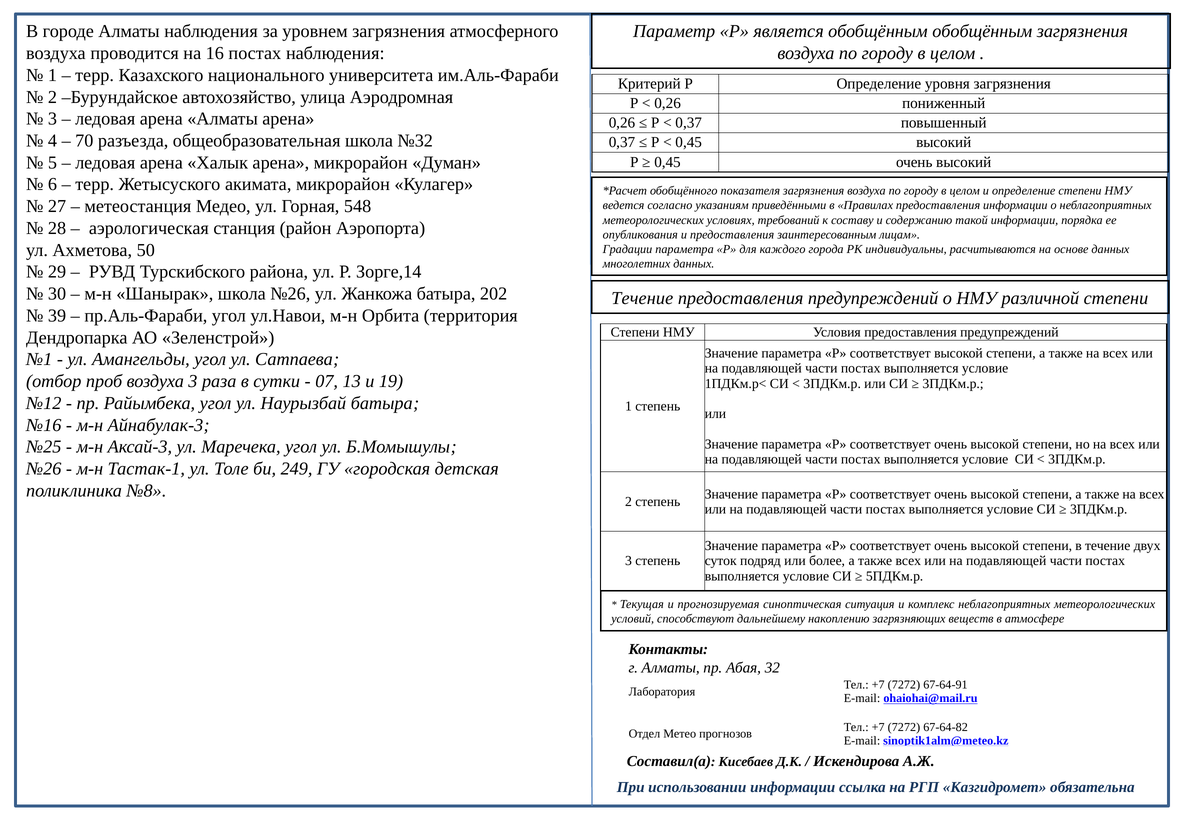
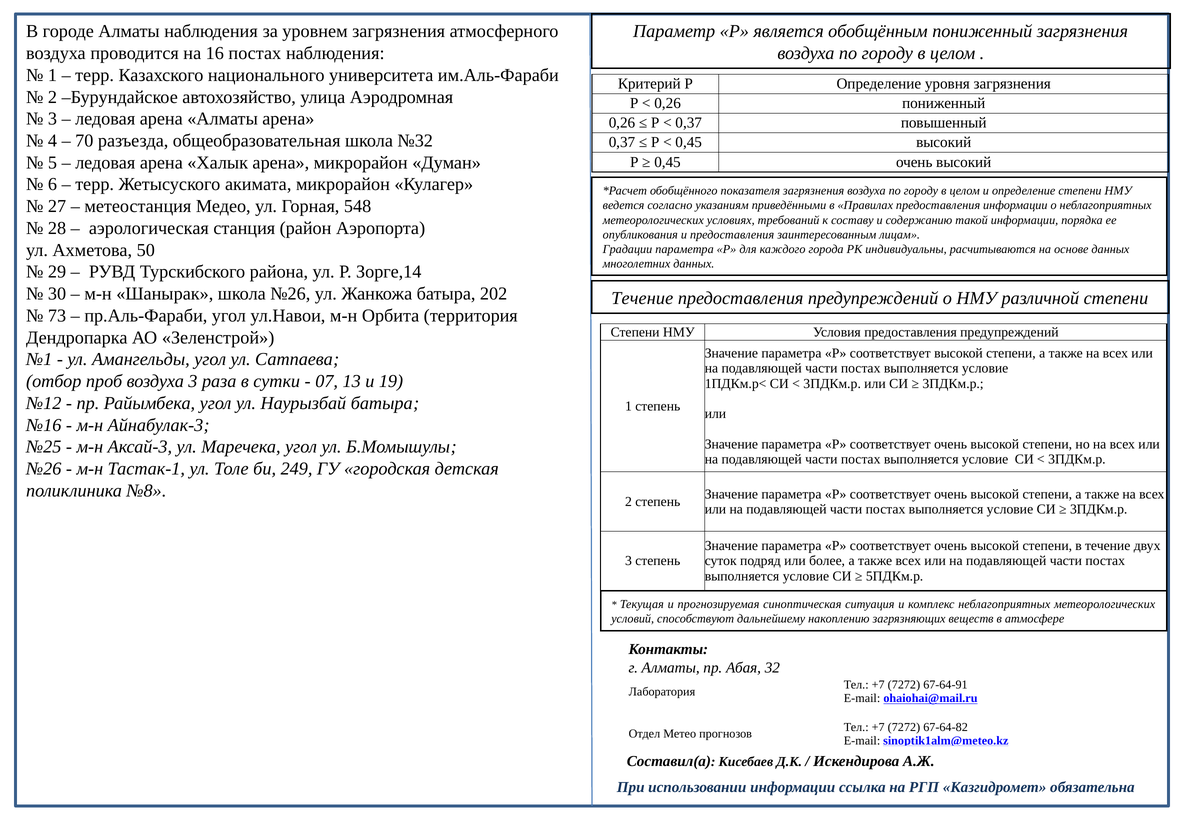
обобщённым обобщённым: обобщённым -> пониженный
39: 39 -> 73
